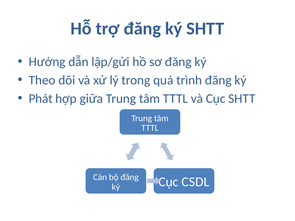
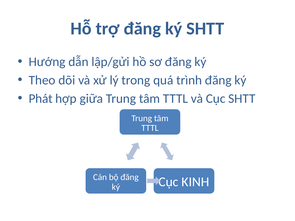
CSDL: CSDL -> KINH
